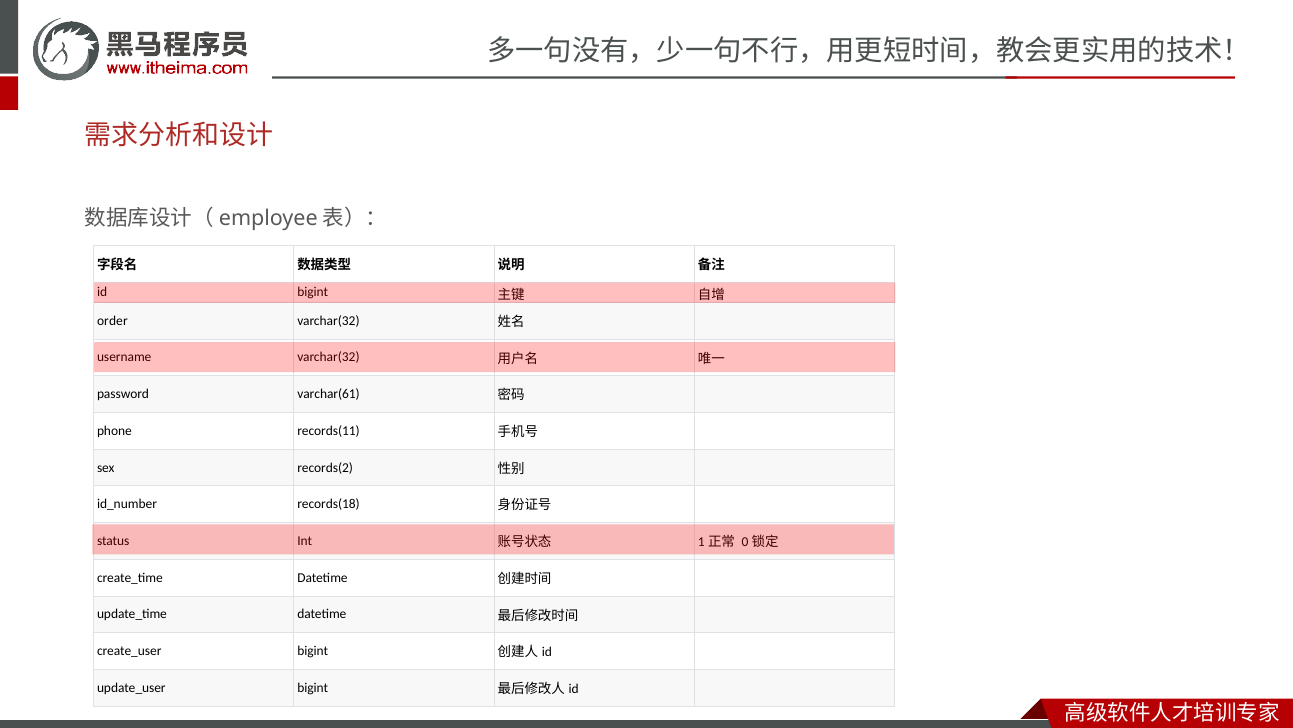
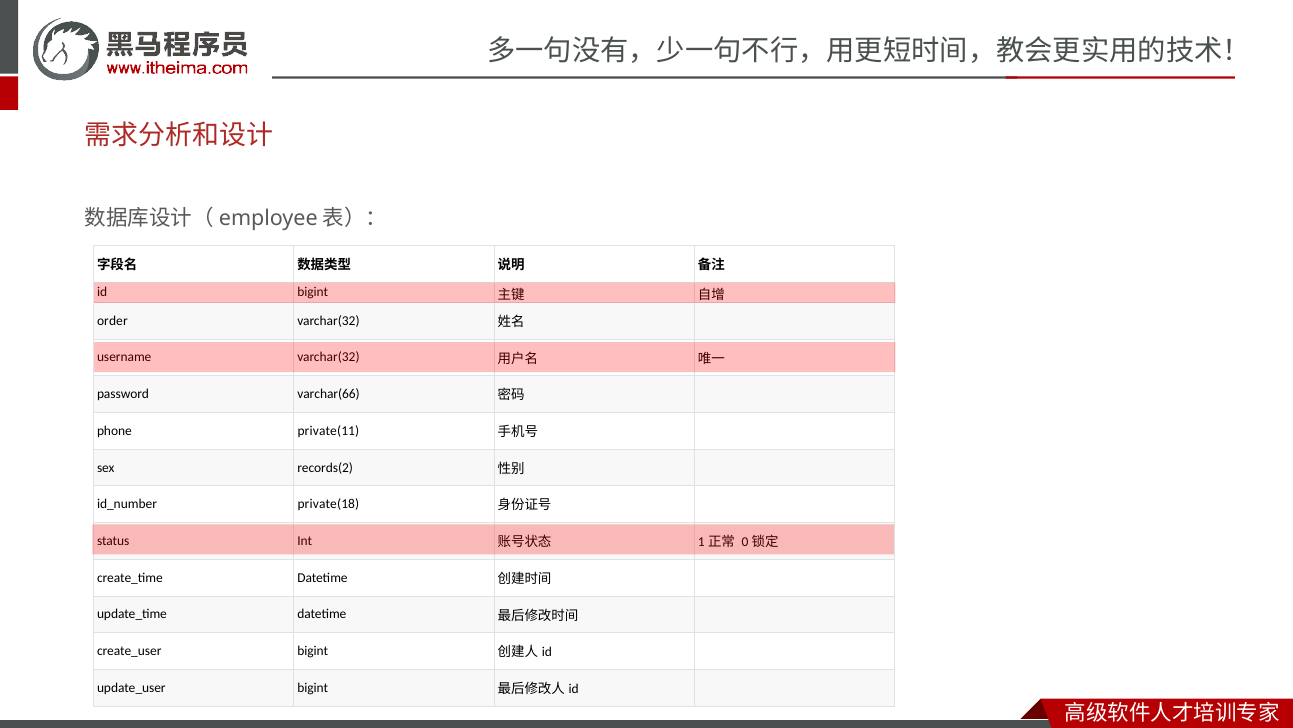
varchar(61: varchar(61 -> varchar(66
records(11: records(11 -> private(11
records(18: records(18 -> private(18
